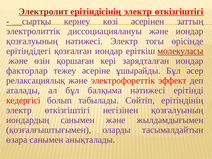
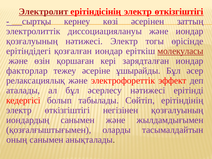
балқыма: балқыма -> әсерлесу
өзара: өзара -> оның
